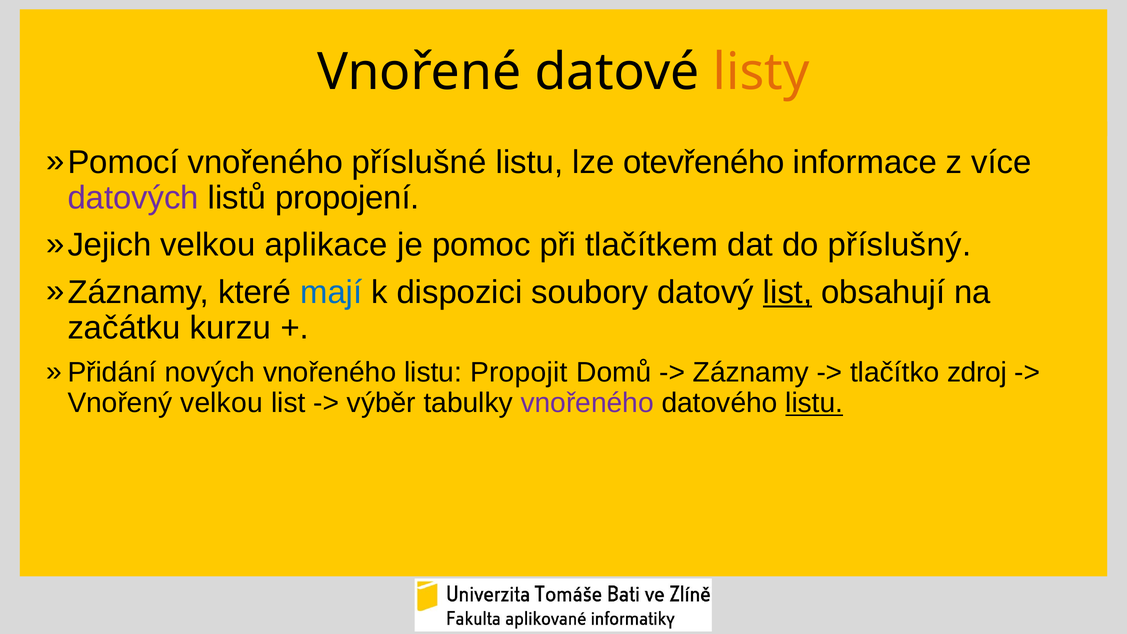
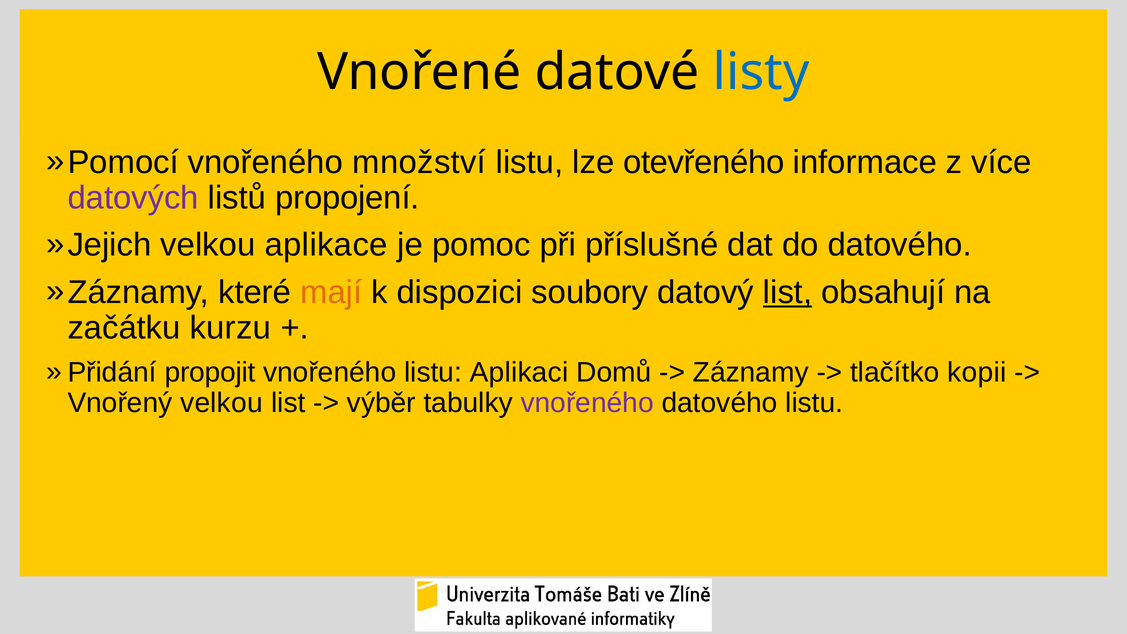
listy colour: orange -> blue
příslušné: příslušné -> množství
tlačítkem: tlačítkem -> příslušné
do příslušný: příslušný -> datového
mají colour: blue -> orange
nových: nových -> propojit
Propojit: Propojit -> Aplikaci
zdroj: zdroj -> kopii
listu at (814, 403) underline: present -> none
